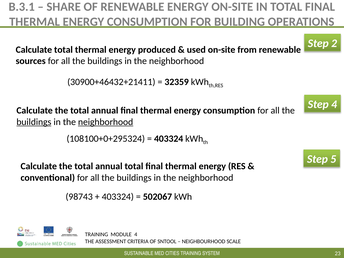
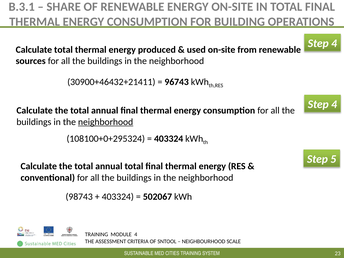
2 at (334, 43): 2 -> 4
32359: 32359 -> 96743
buildings at (34, 122) underline: present -> none
